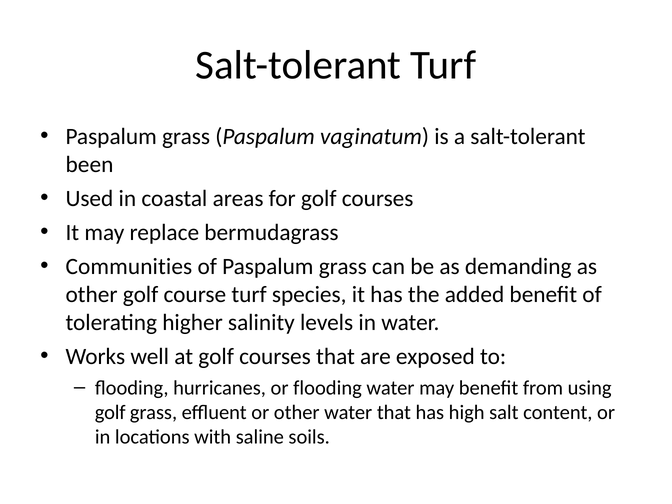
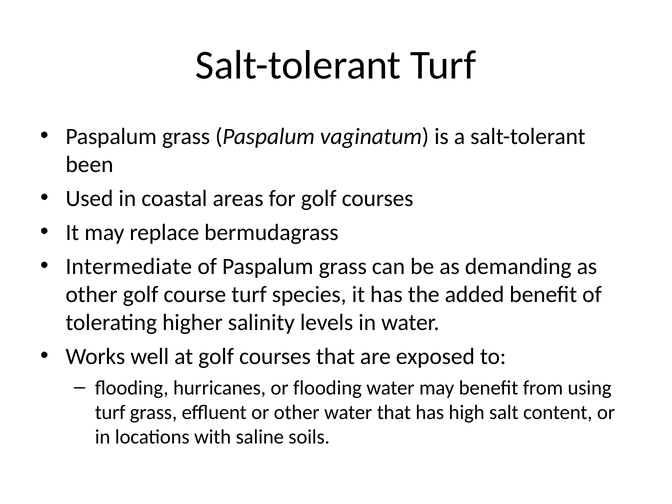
Communities: Communities -> Intermediate
golf at (110, 412): golf -> turf
